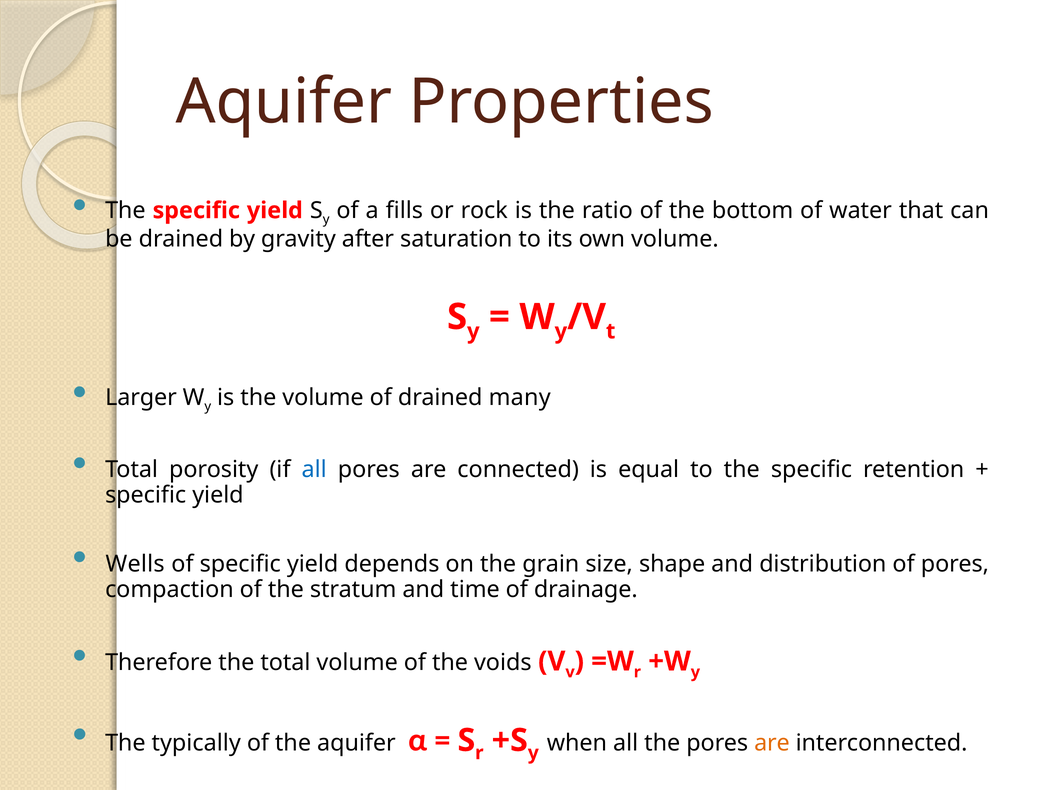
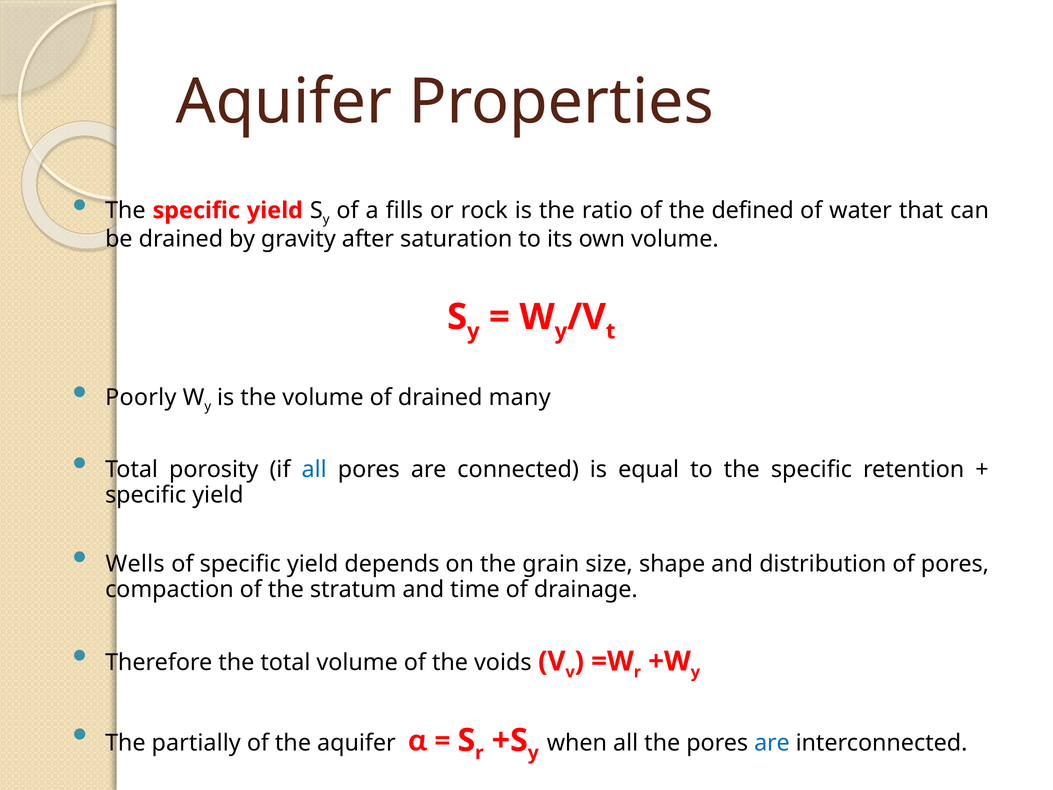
bottom: bottom -> defined
Larger: Larger -> Poorly
typically: typically -> partially
are at (772, 743) colour: orange -> blue
